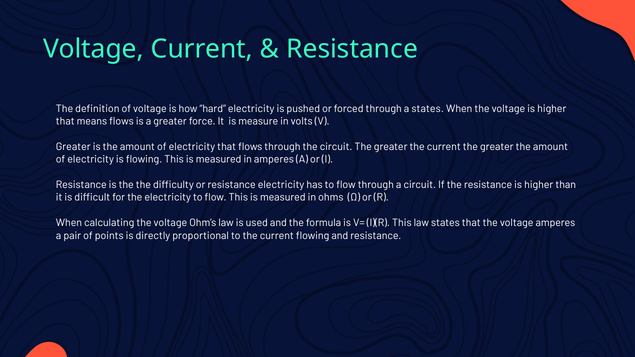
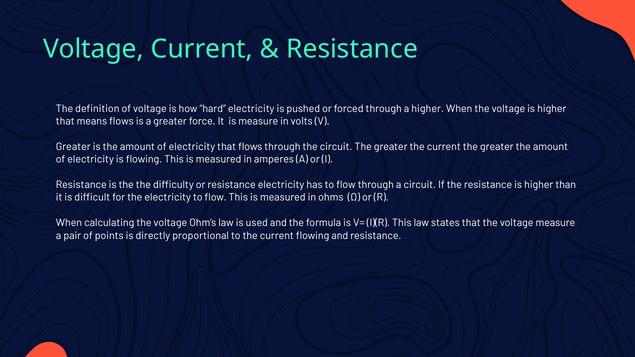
a states: states -> higher
voltage amperes: amperes -> measure
